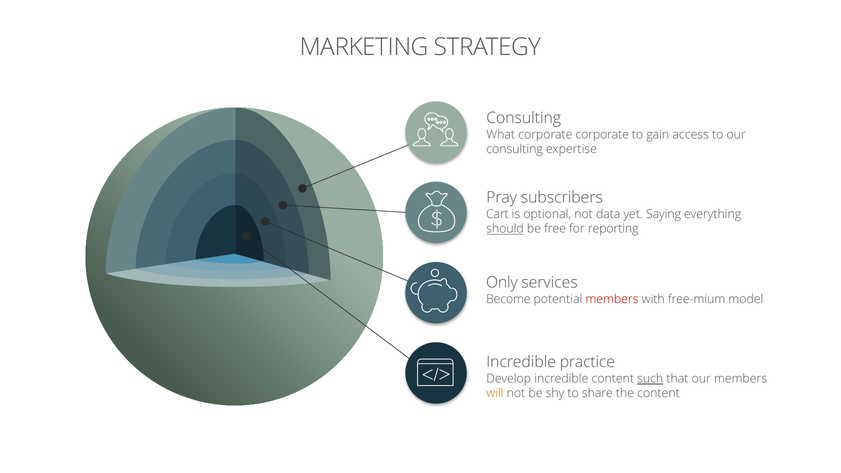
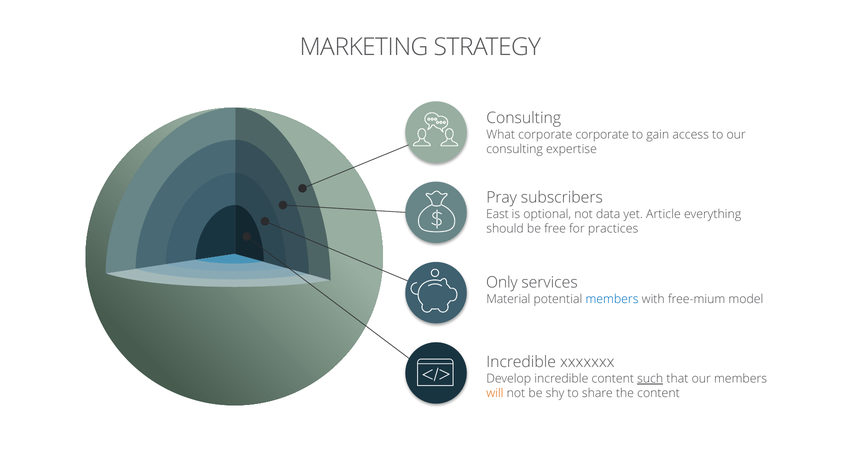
Cart: Cart -> East
Saying: Saying -> Article
should underline: present -> none
reporting: reporting -> practices
Become: Become -> Material
members at (612, 299) colour: red -> blue
practice: practice -> xxxxxxx
